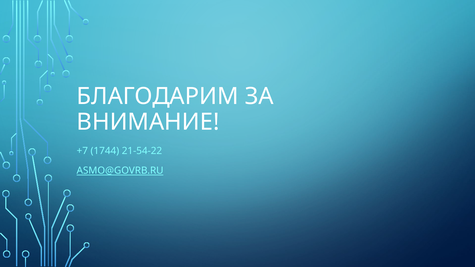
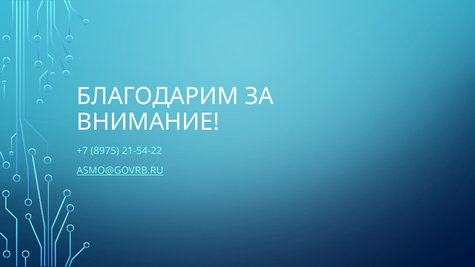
1744: 1744 -> 8975
